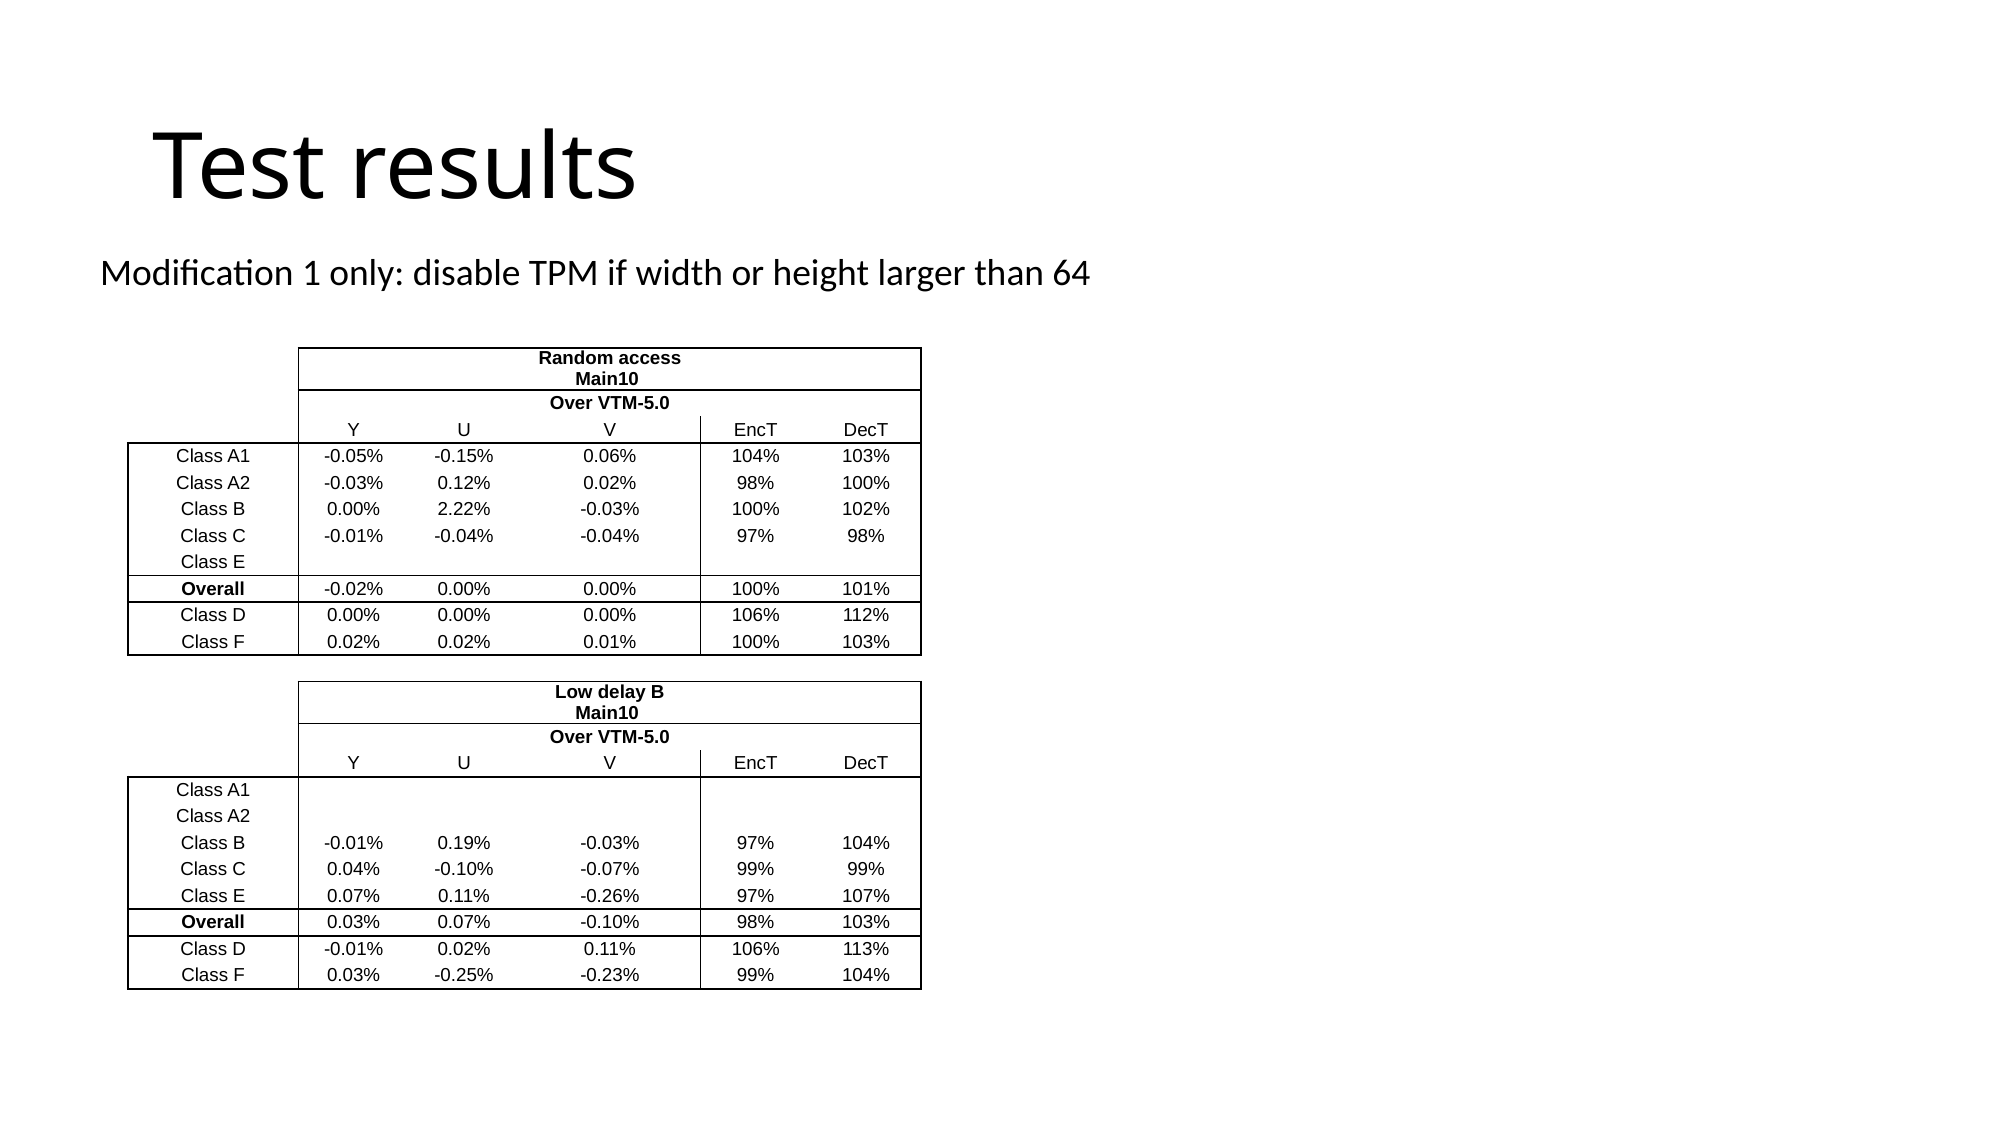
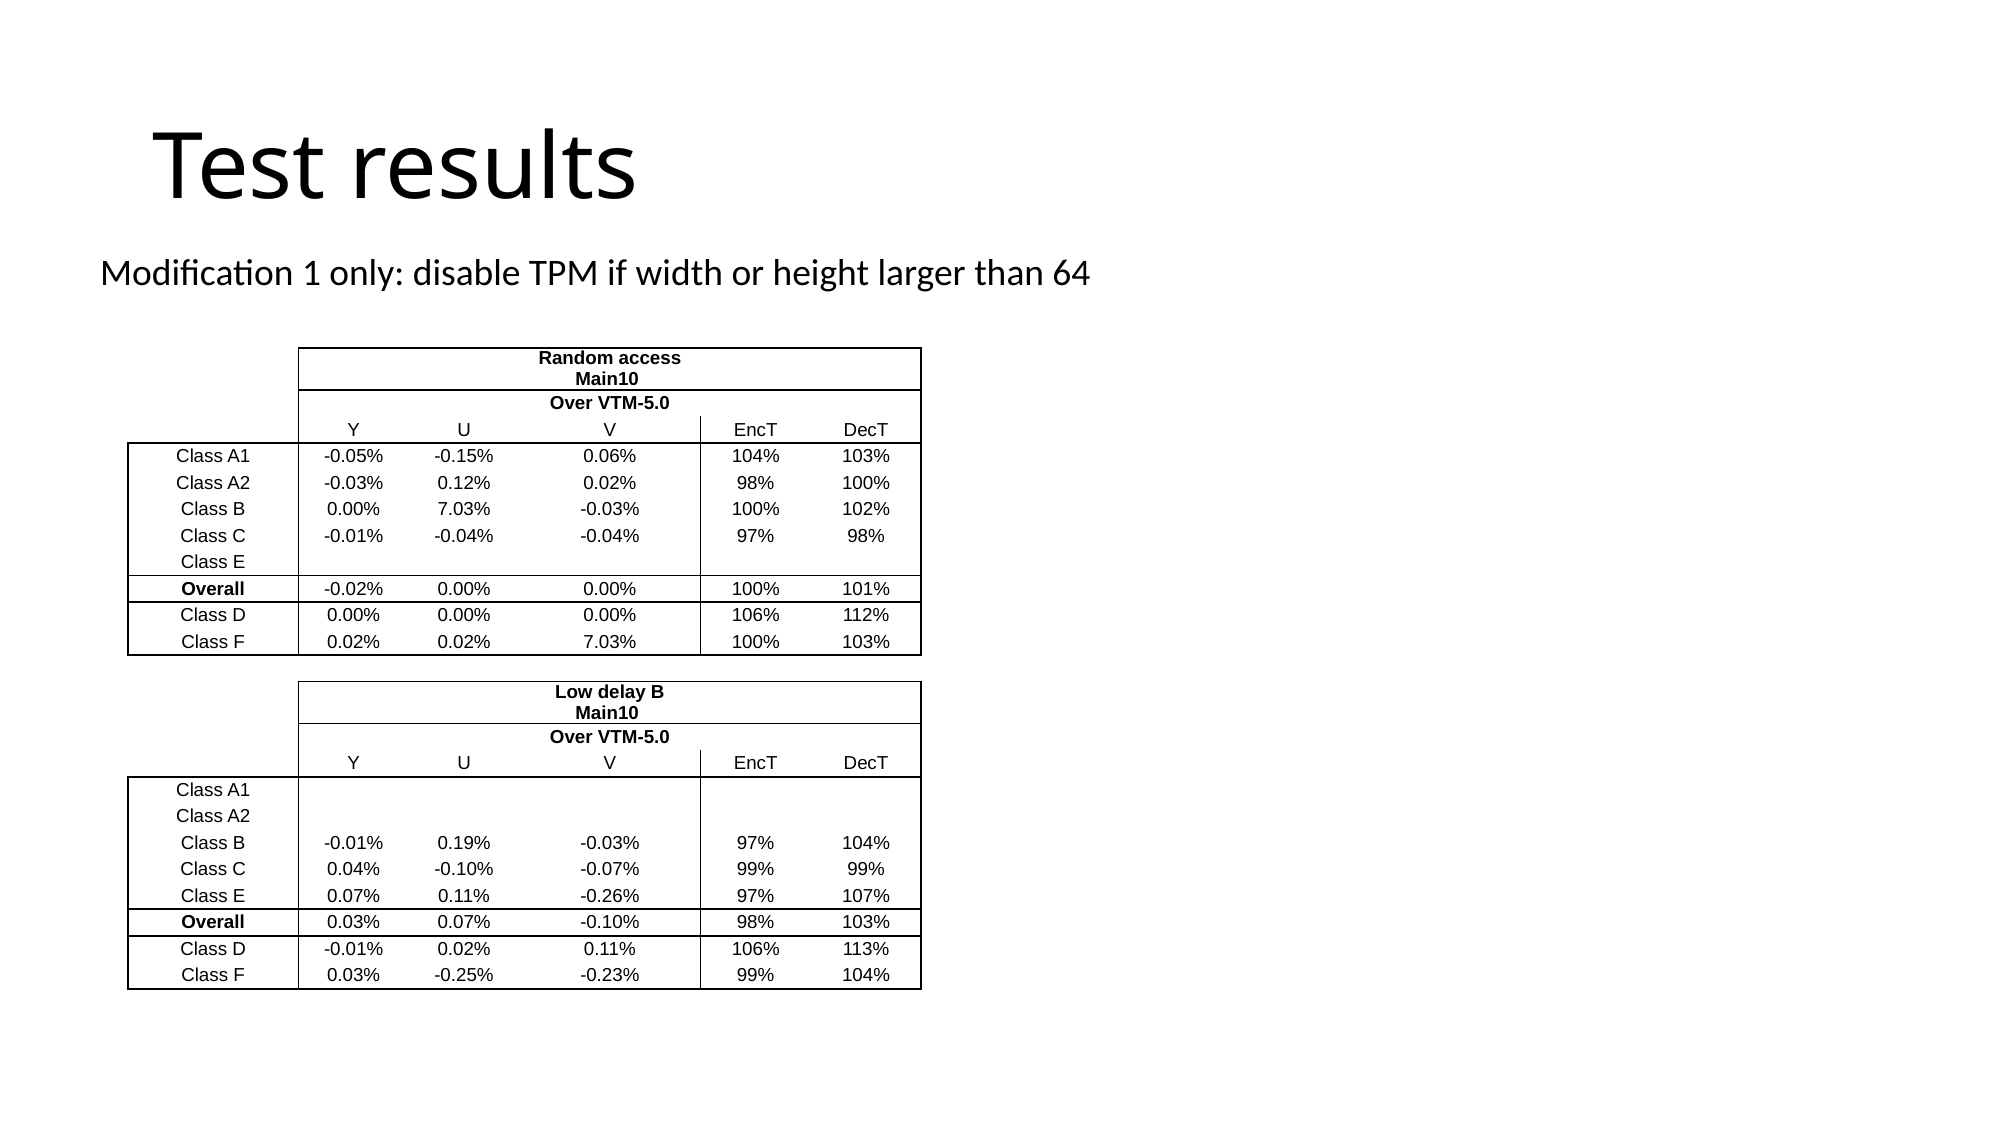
0.00% 2.22%: 2.22% -> 7.03%
0.02% 0.01%: 0.01% -> 7.03%
